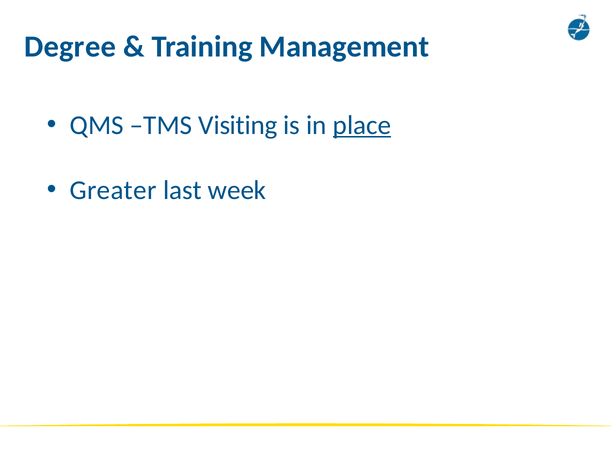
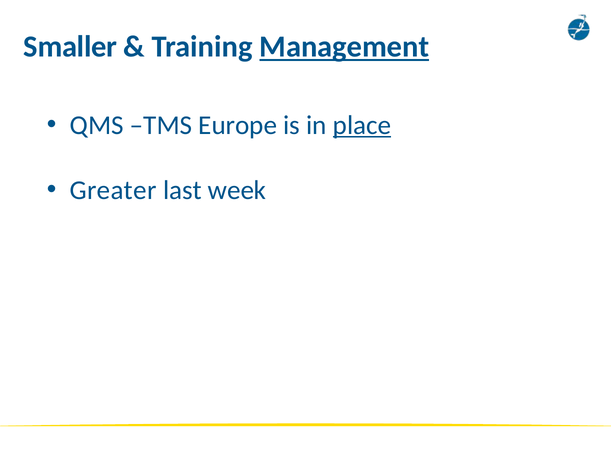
Degree: Degree -> Smaller
Management underline: none -> present
Visiting: Visiting -> Europe
